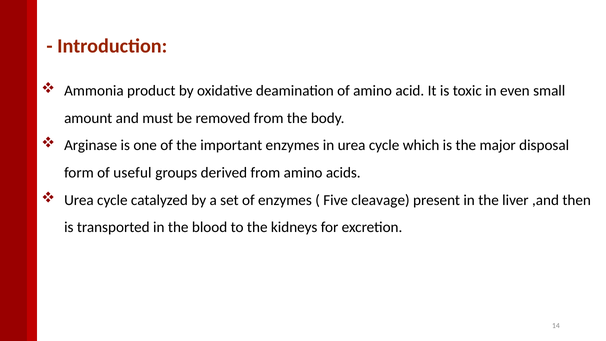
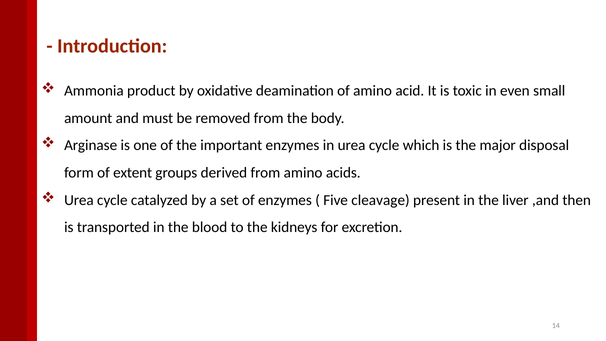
useful: useful -> extent
